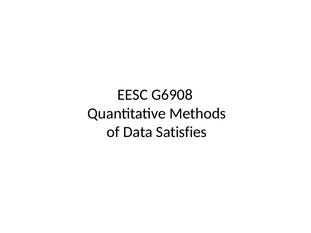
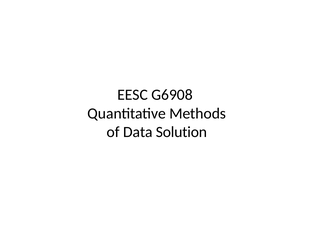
Satisfies: Satisfies -> Solution
